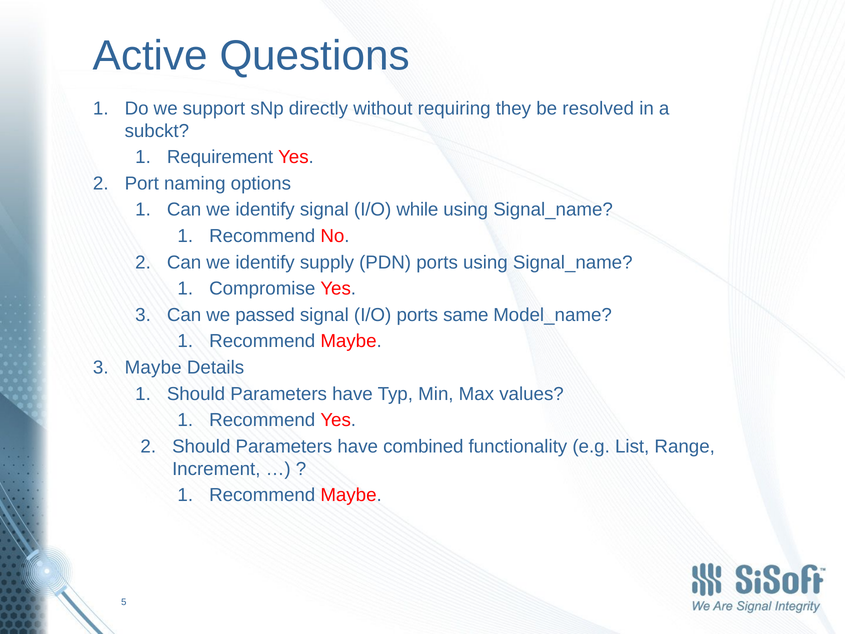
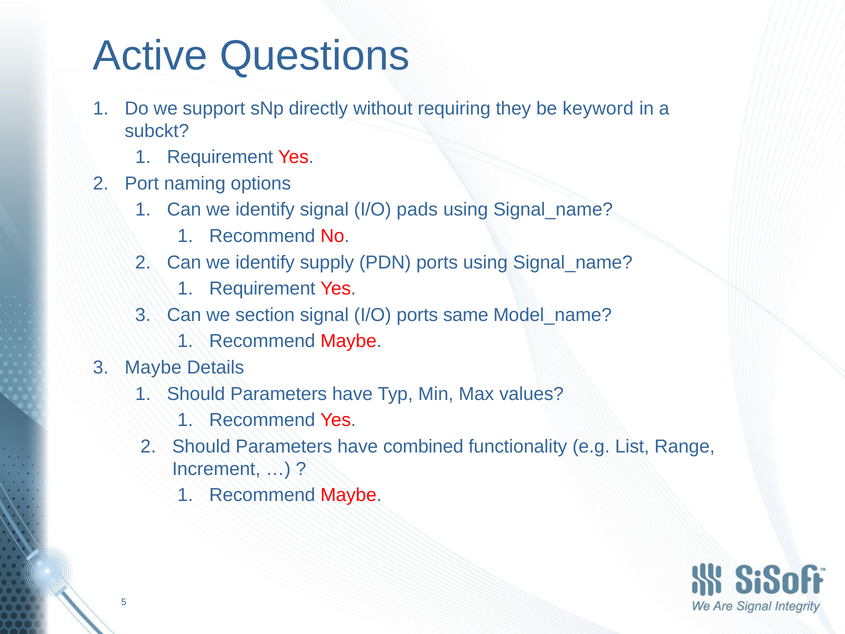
resolved: resolved -> keyword
while: while -> pads
Compromise at (262, 289): Compromise -> Requirement
passed: passed -> section
